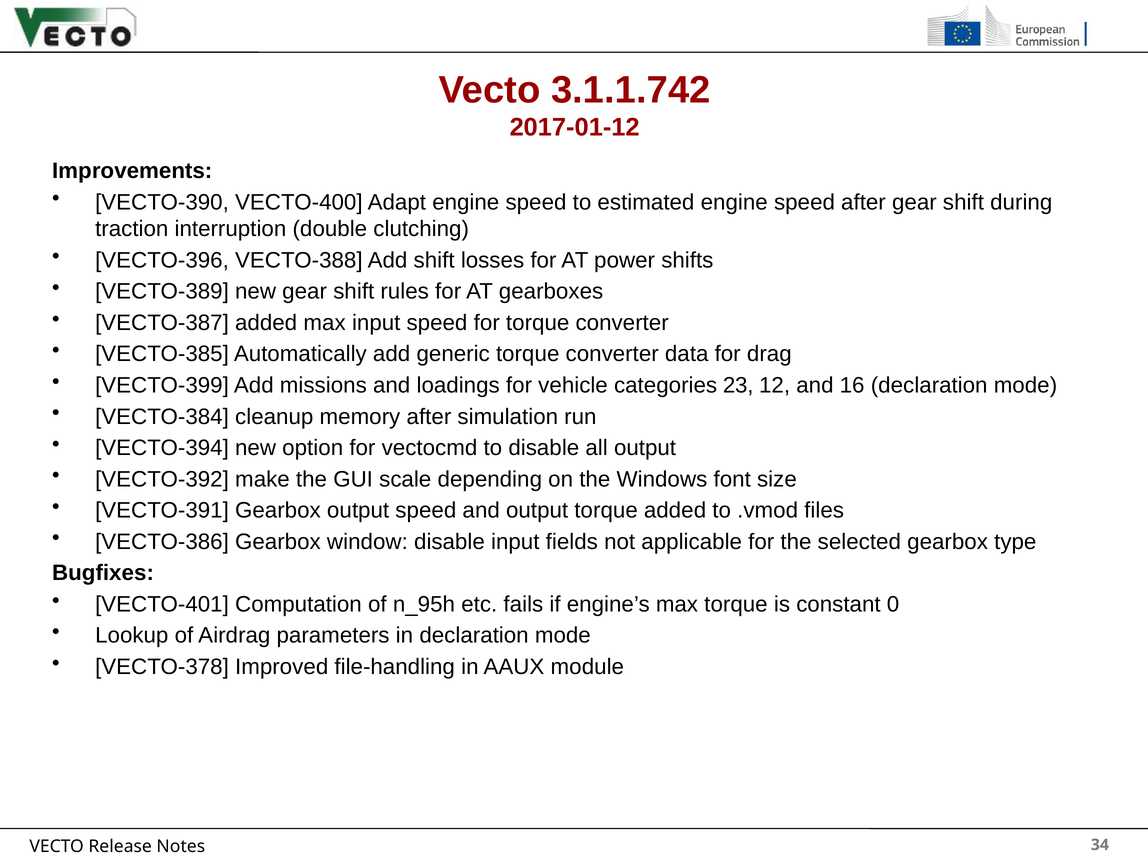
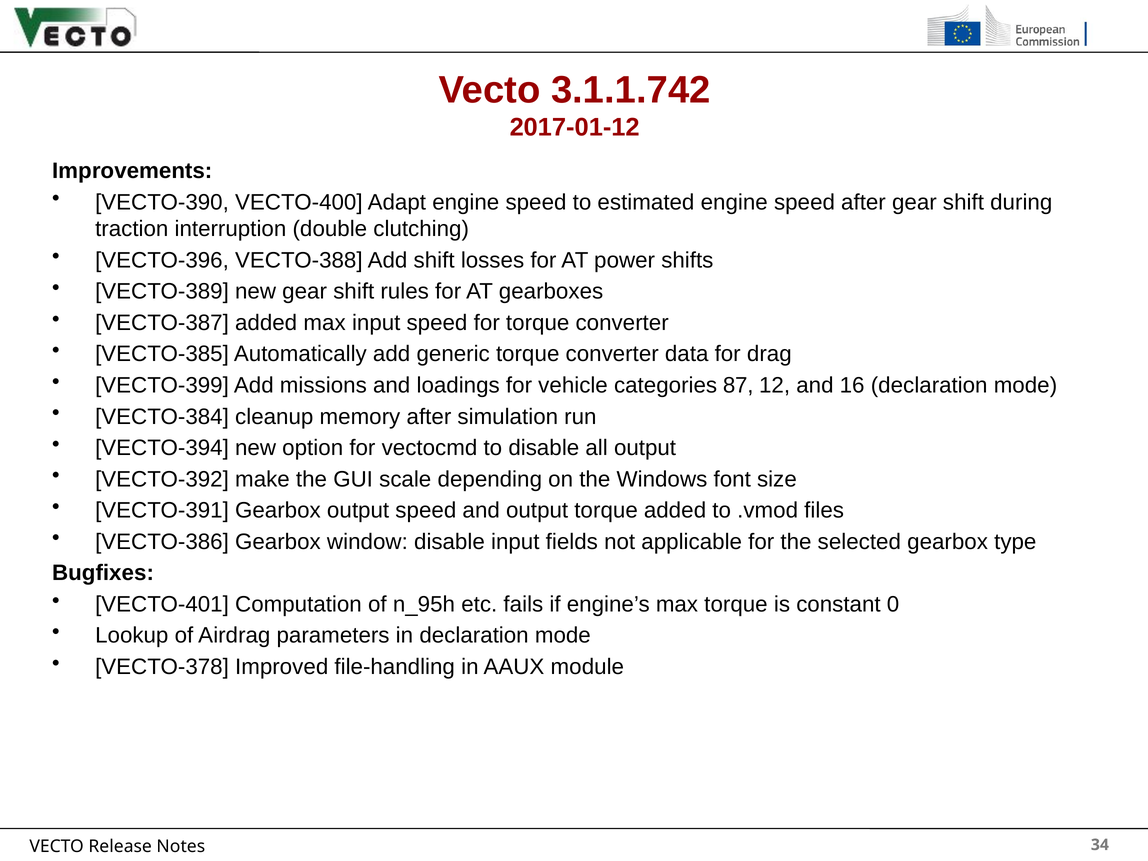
23: 23 -> 87
